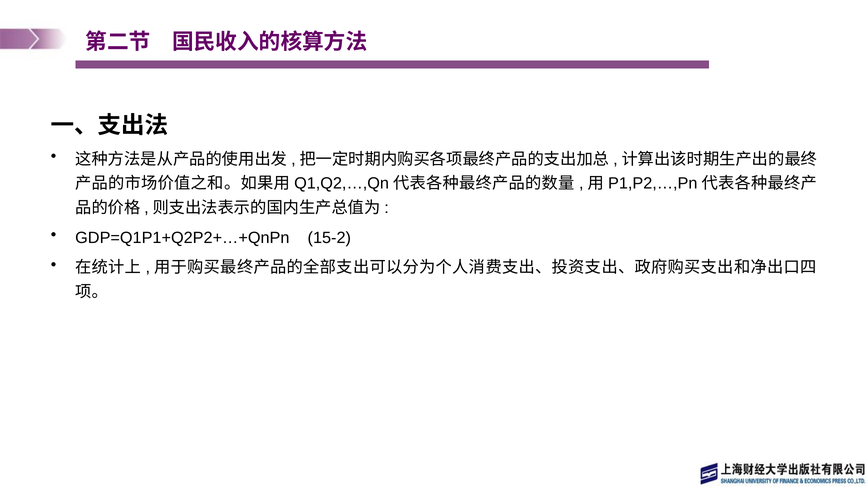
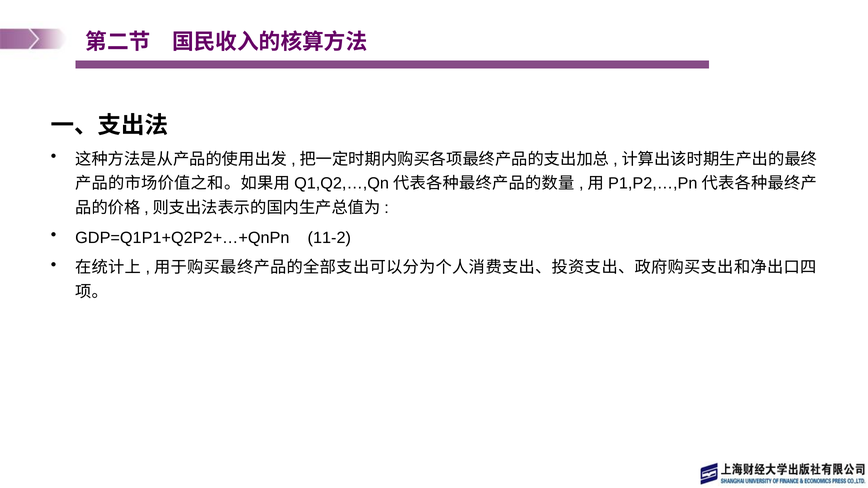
15-2: 15-2 -> 11-2
